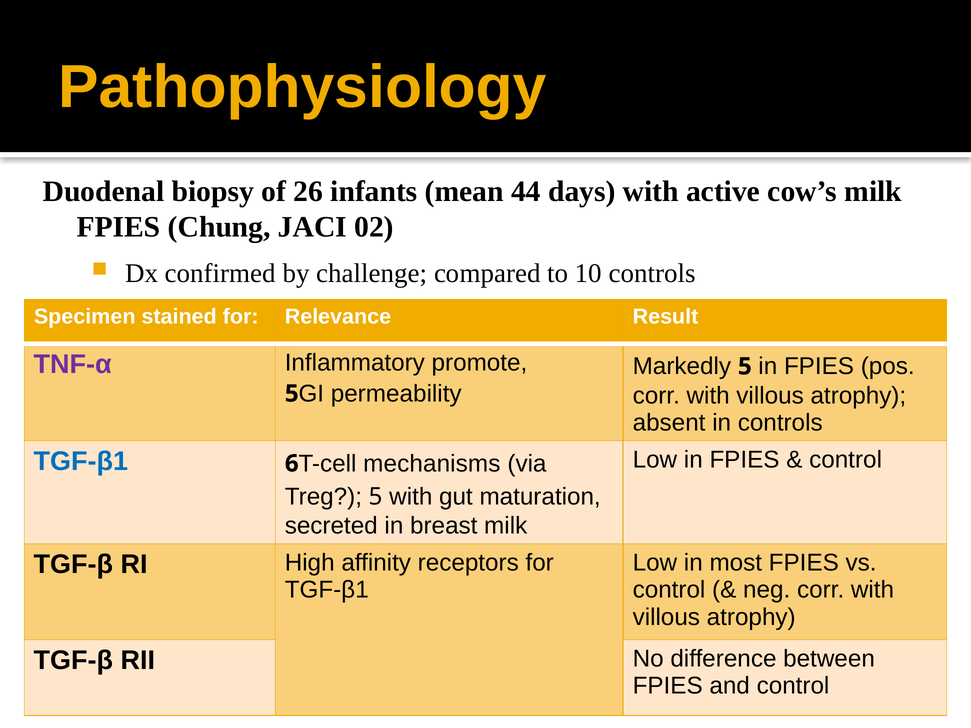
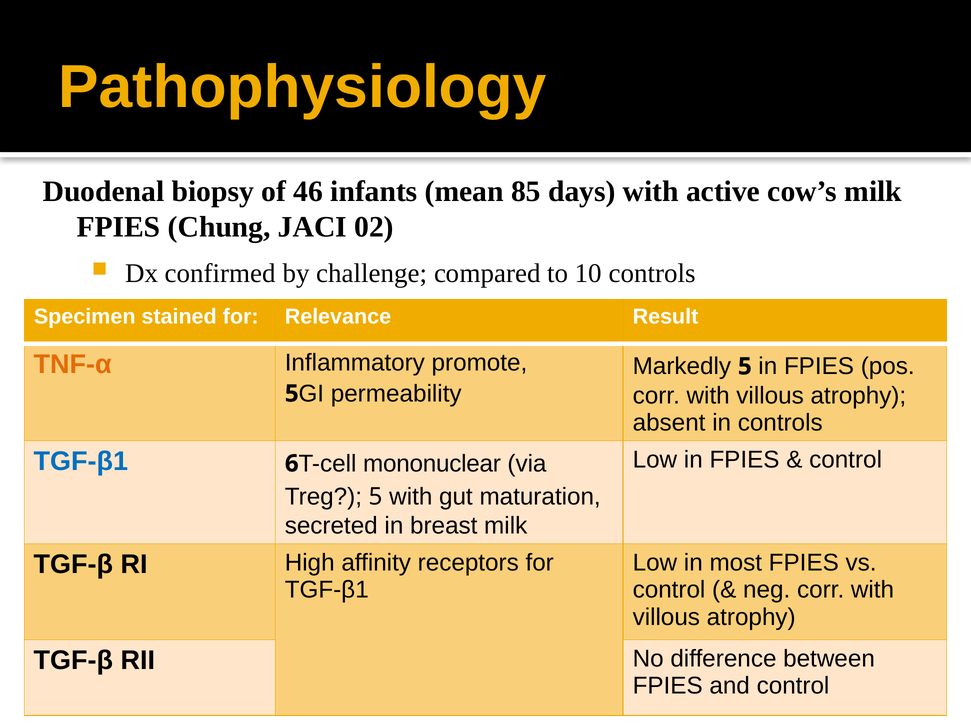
26: 26 -> 46
44: 44 -> 85
TNF-α colour: purple -> orange
mechanisms: mechanisms -> mononuclear
